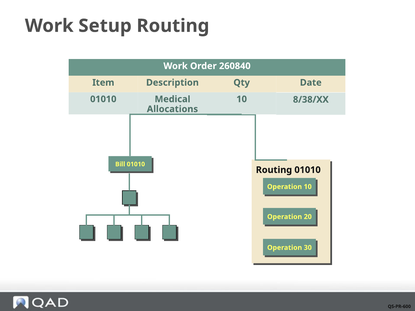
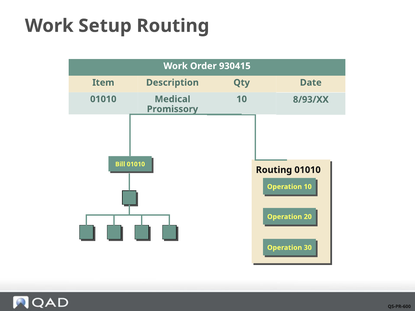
260840: 260840 -> 930415
8/38/XX: 8/38/XX -> 8/93/XX
Allocations: Allocations -> Promissory
